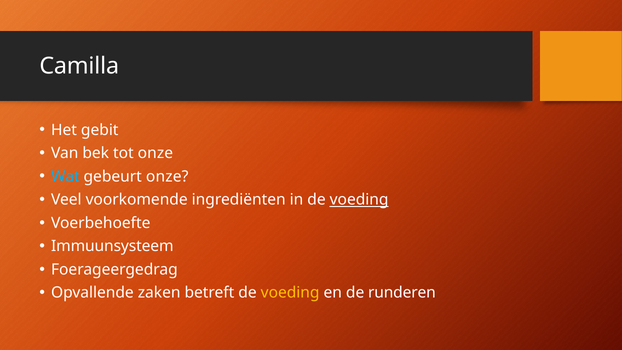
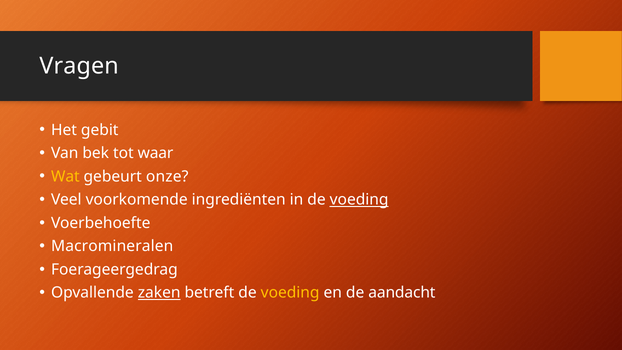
Camilla: Camilla -> Vragen
tot onze: onze -> waar
Wat colour: light blue -> yellow
Immuunsysteem: Immuunsysteem -> Macromineralen
zaken underline: none -> present
runderen: runderen -> aandacht
